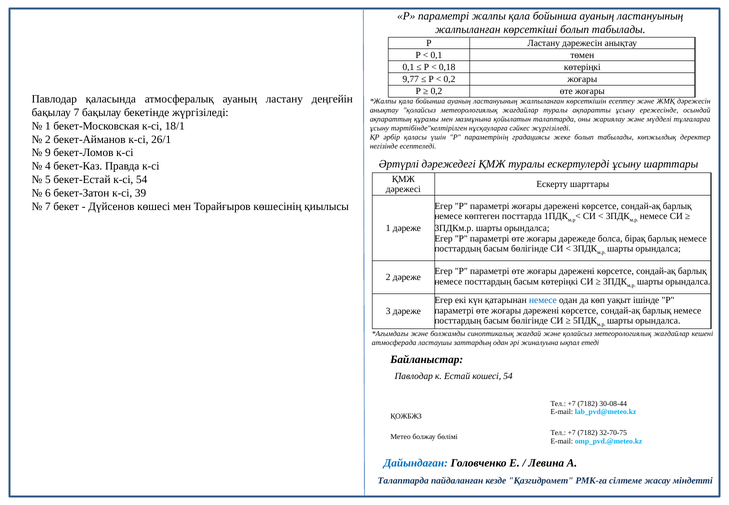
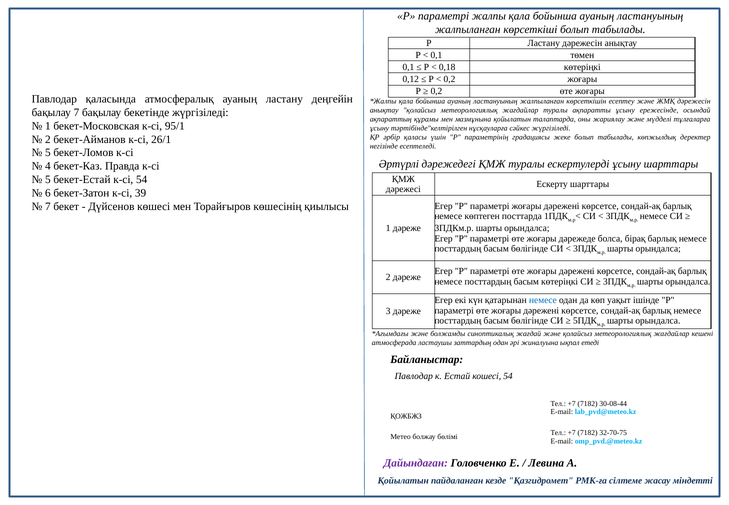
9,77: 9,77 -> 0,12
18/1: 18/1 -> 95/1
9 at (48, 153): 9 -> 5
Дайындаған colour: blue -> purple
Талаптарда at (403, 481): Талаптарда -> Қойылатын
